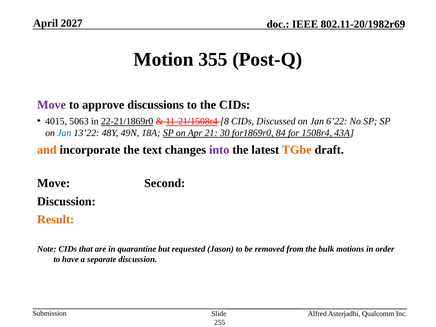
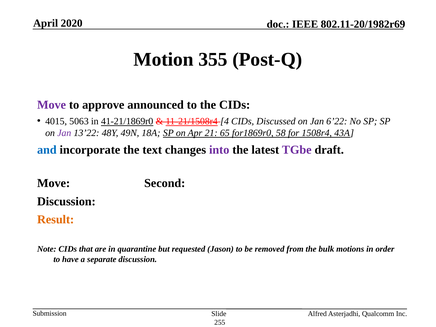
2027: 2027 -> 2020
discussions: discussions -> announced
22-21/1869r0: 22-21/1869r0 -> 41-21/1869r0
8: 8 -> 4
Jan at (64, 133) colour: blue -> purple
30: 30 -> 65
84: 84 -> 58
and colour: orange -> blue
TGbe colour: orange -> purple
